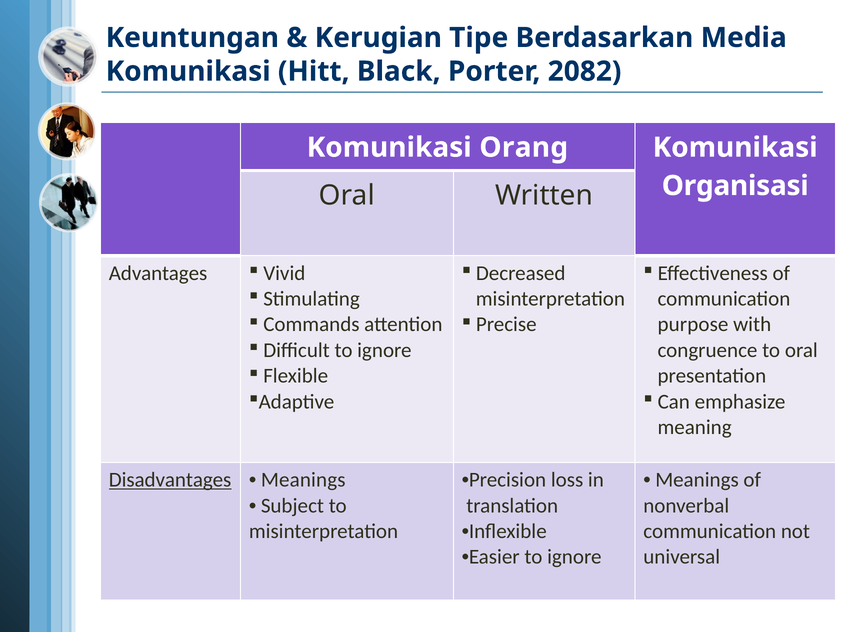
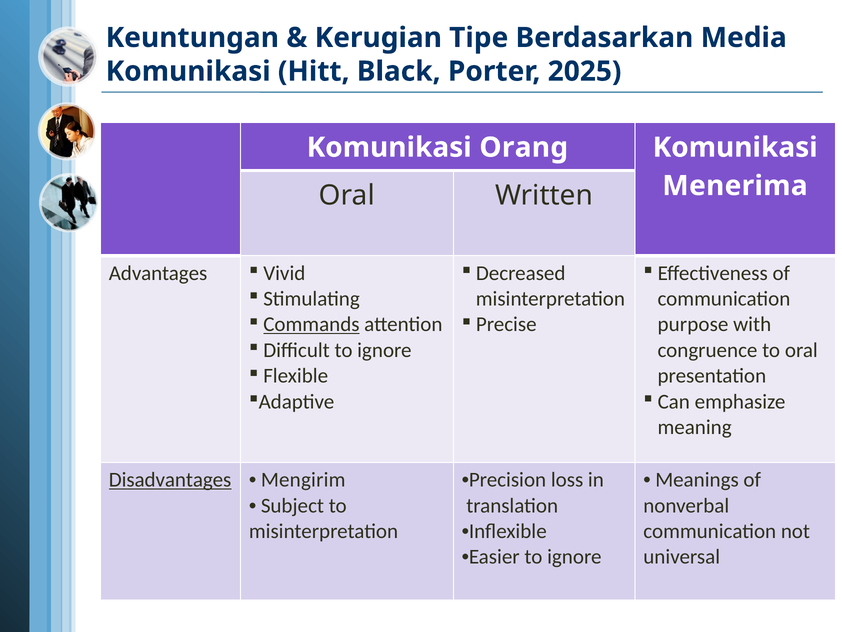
2082: 2082 -> 2025
Organisasi: Organisasi -> Menerima
Commands underline: none -> present
Meanings at (303, 479): Meanings -> Mengirim
